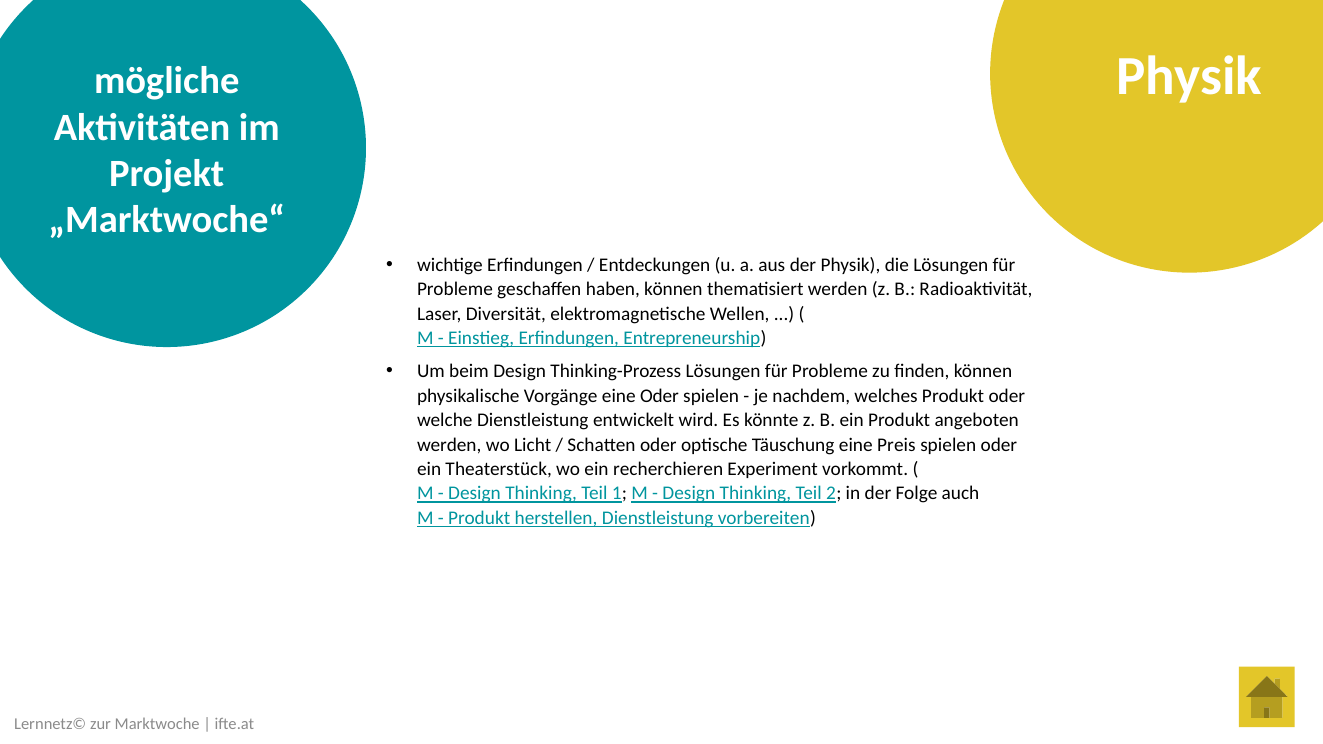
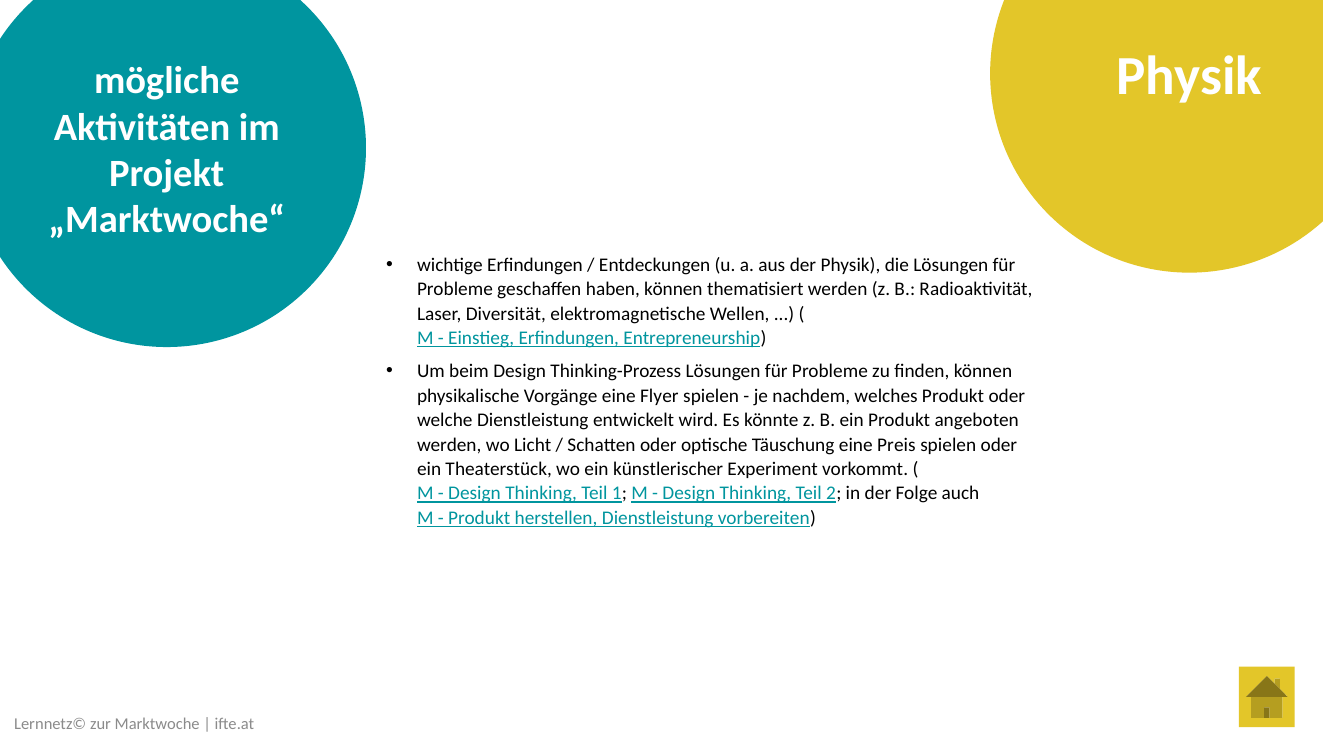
eine Oder: Oder -> Flyer
recherchieren: recherchieren -> künstlerischer
